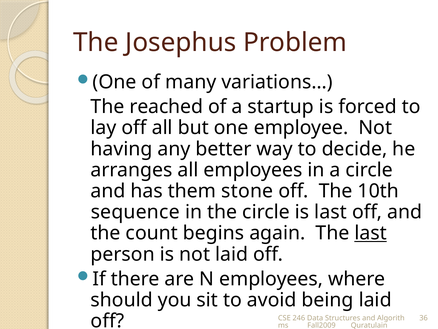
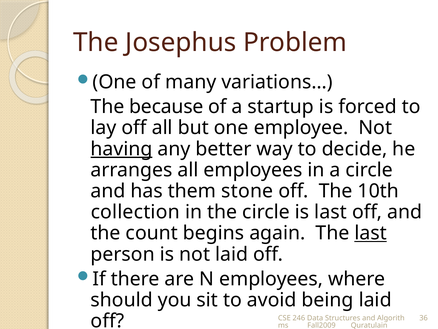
reached: reached -> because
having underline: none -> present
sequence: sequence -> collection
